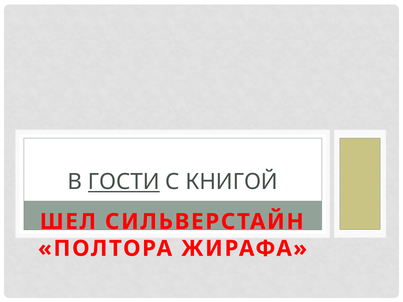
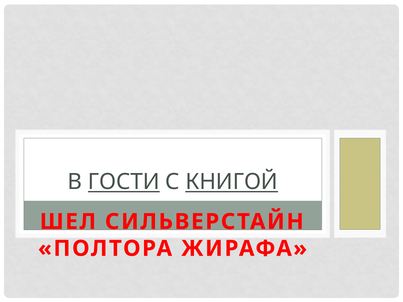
КНИГОЙ underline: none -> present
